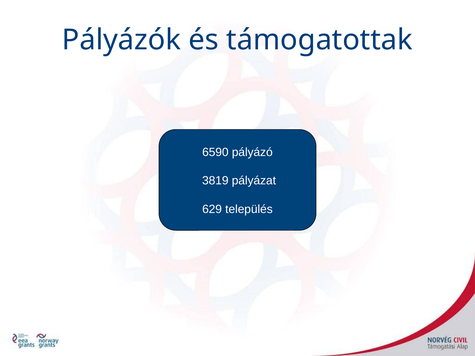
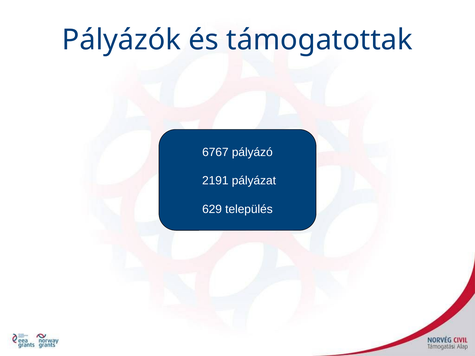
6590: 6590 -> 6767
3819: 3819 -> 2191
